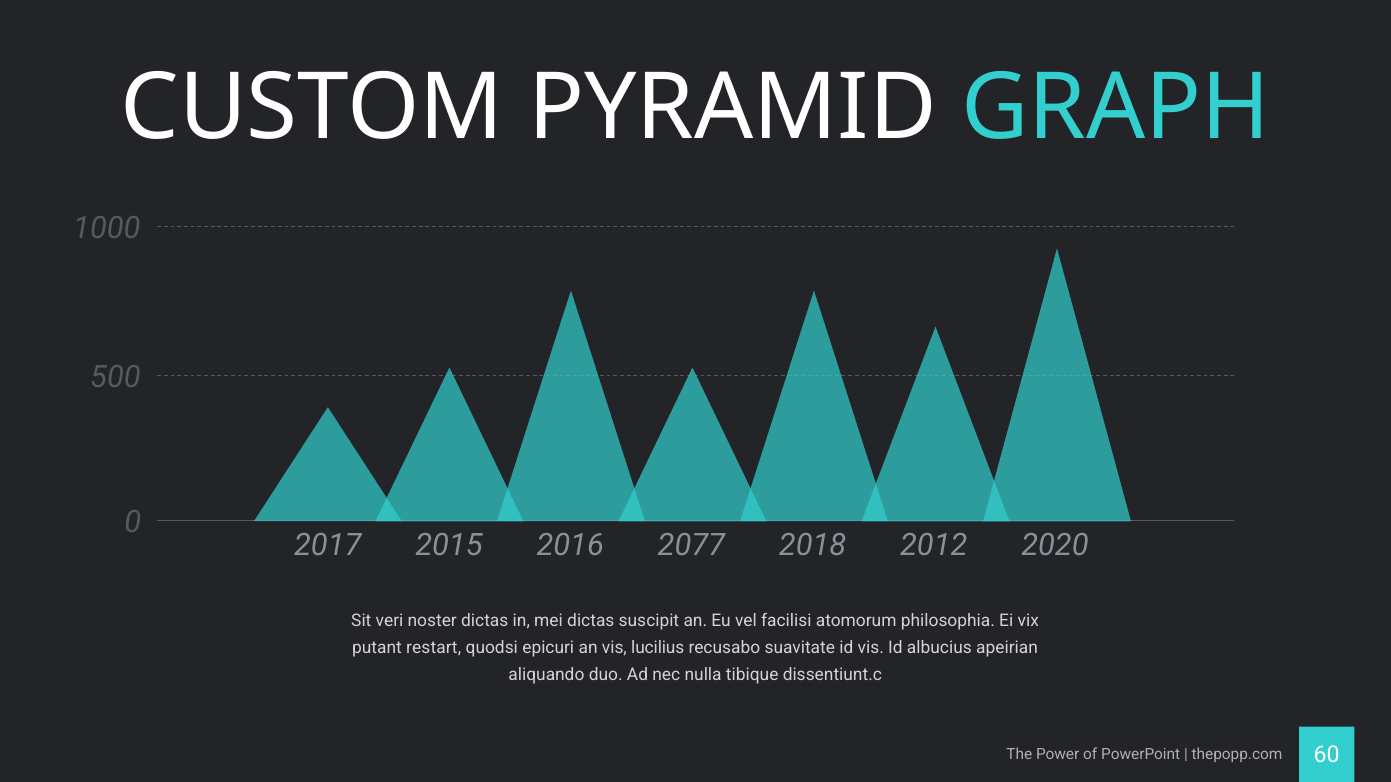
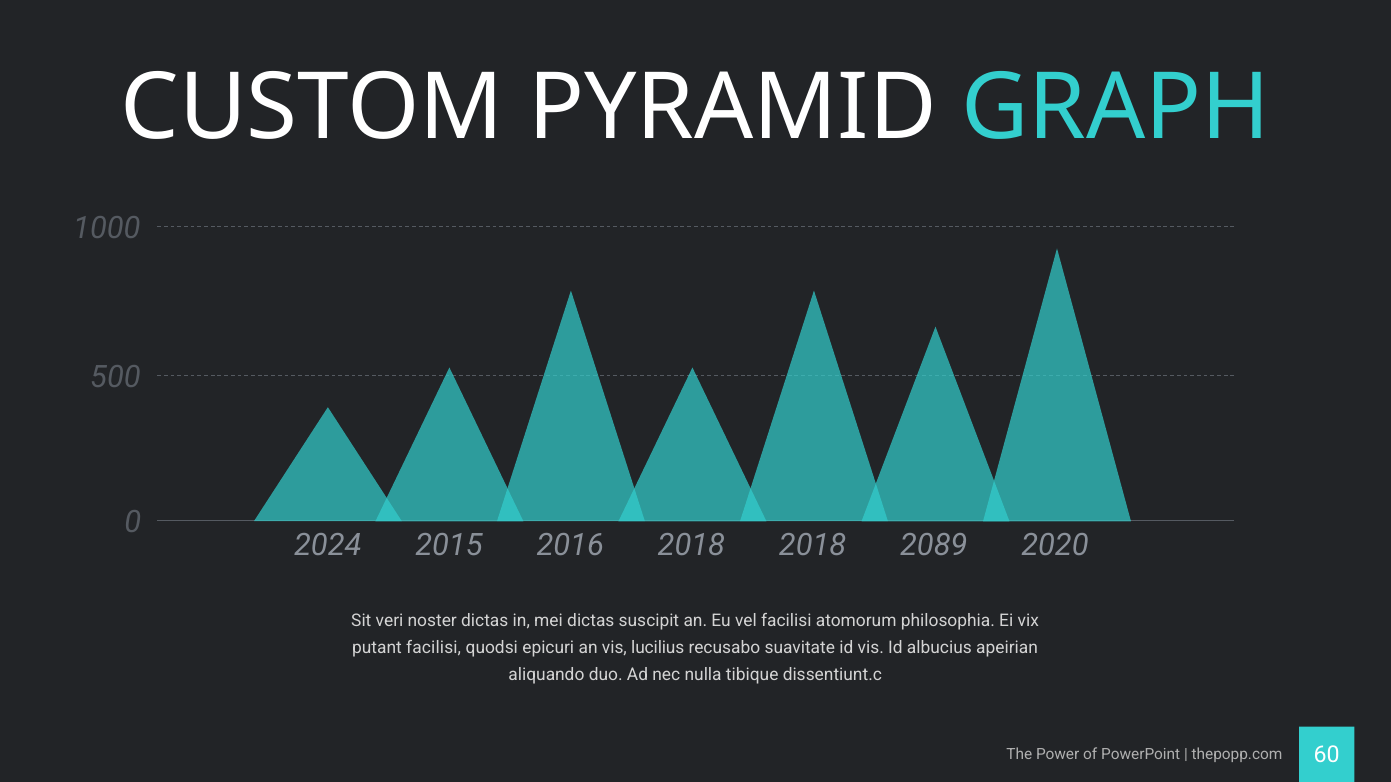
2017: 2017 -> 2024
2016 2077: 2077 -> 2018
2012: 2012 -> 2089
putant restart: restart -> facilisi
